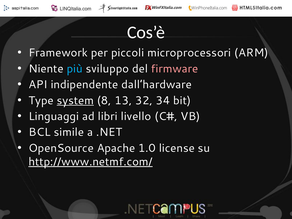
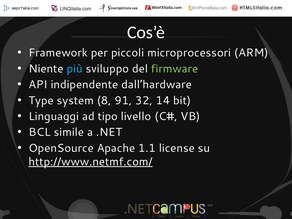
firmware colour: pink -> light green
system underline: present -> none
13: 13 -> 91
34: 34 -> 14
libri: libri -> tipo
1.0: 1.0 -> 1.1
